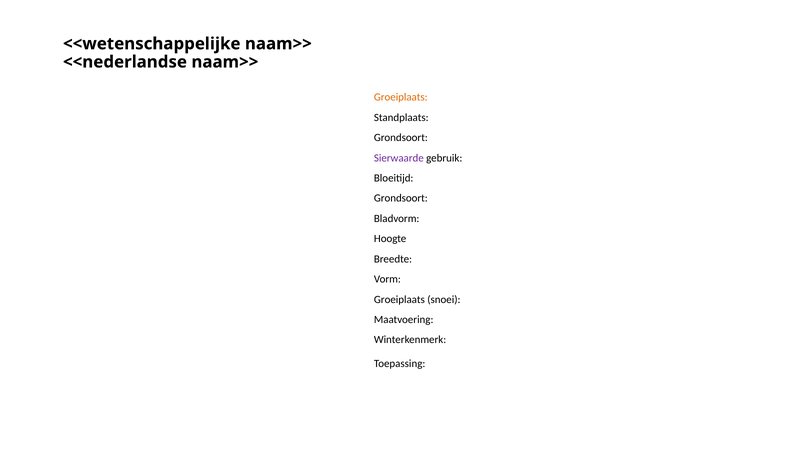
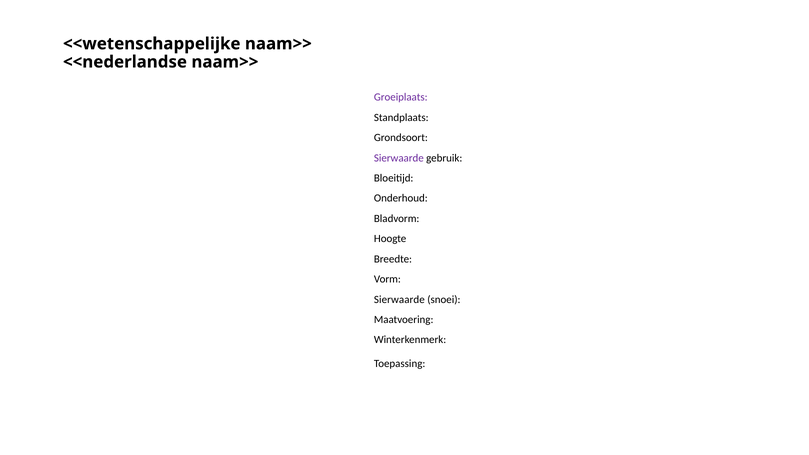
Groeiplaats at (401, 97) colour: orange -> purple
Grondsoort at (401, 198): Grondsoort -> Onderhoud
Groeiplaats at (399, 299): Groeiplaats -> Sierwaarde
